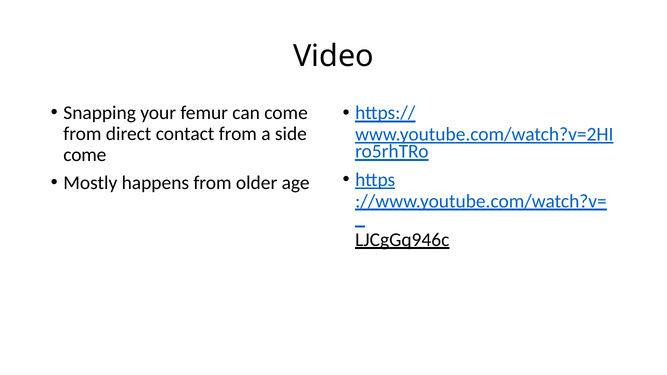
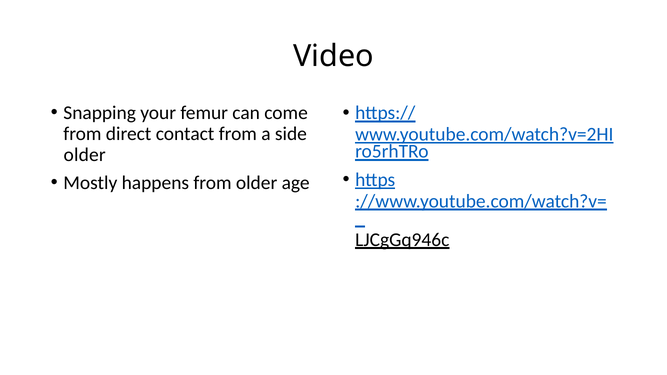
come at (85, 155): come -> older
